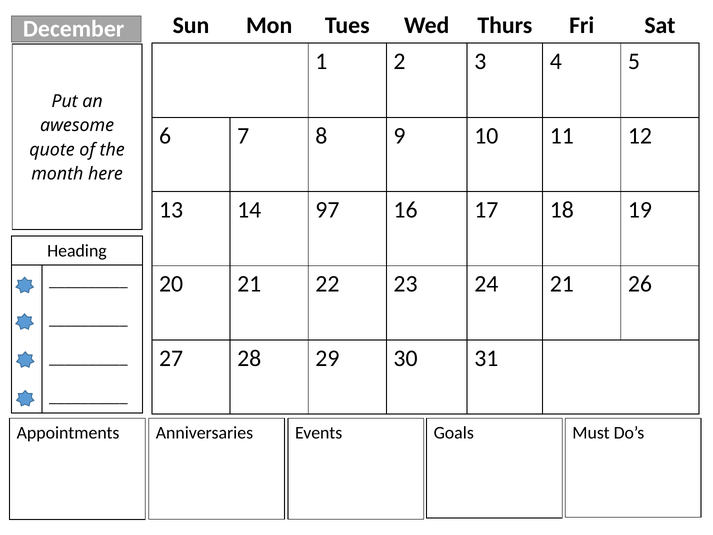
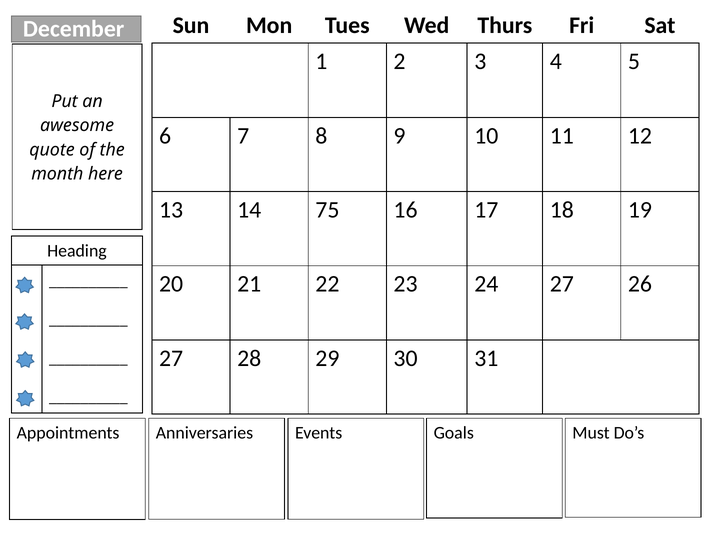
97: 97 -> 75
24 21: 21 -> 27
